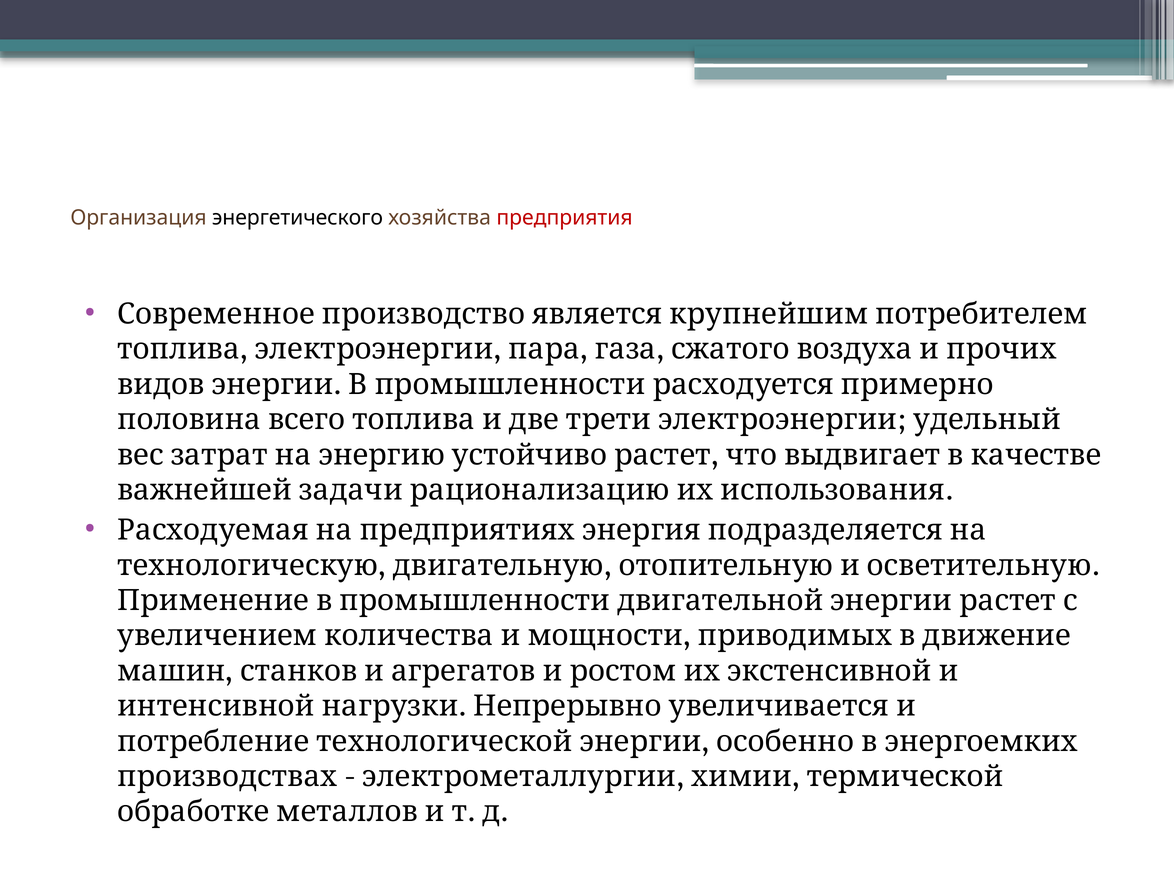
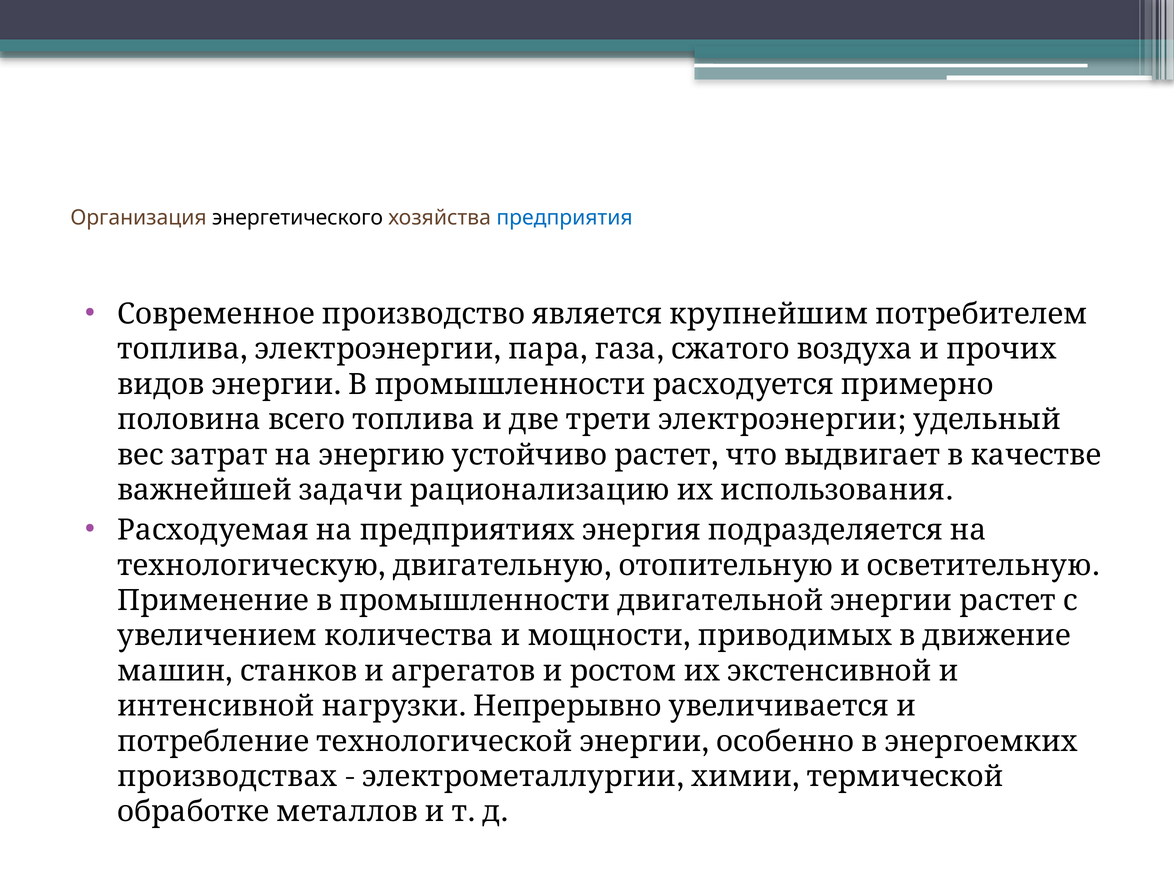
предприятия colour: red -> blue
